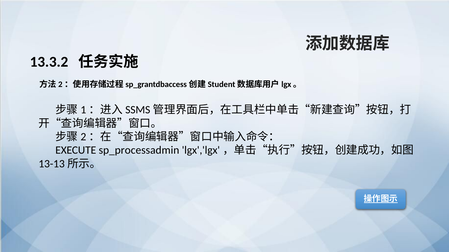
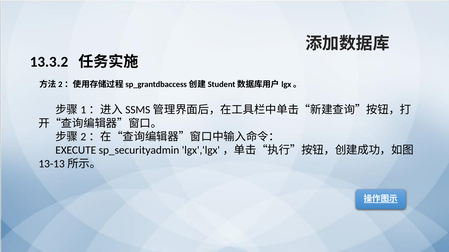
sp_processadmin: sp_processadmin -> sp_securityadmin
